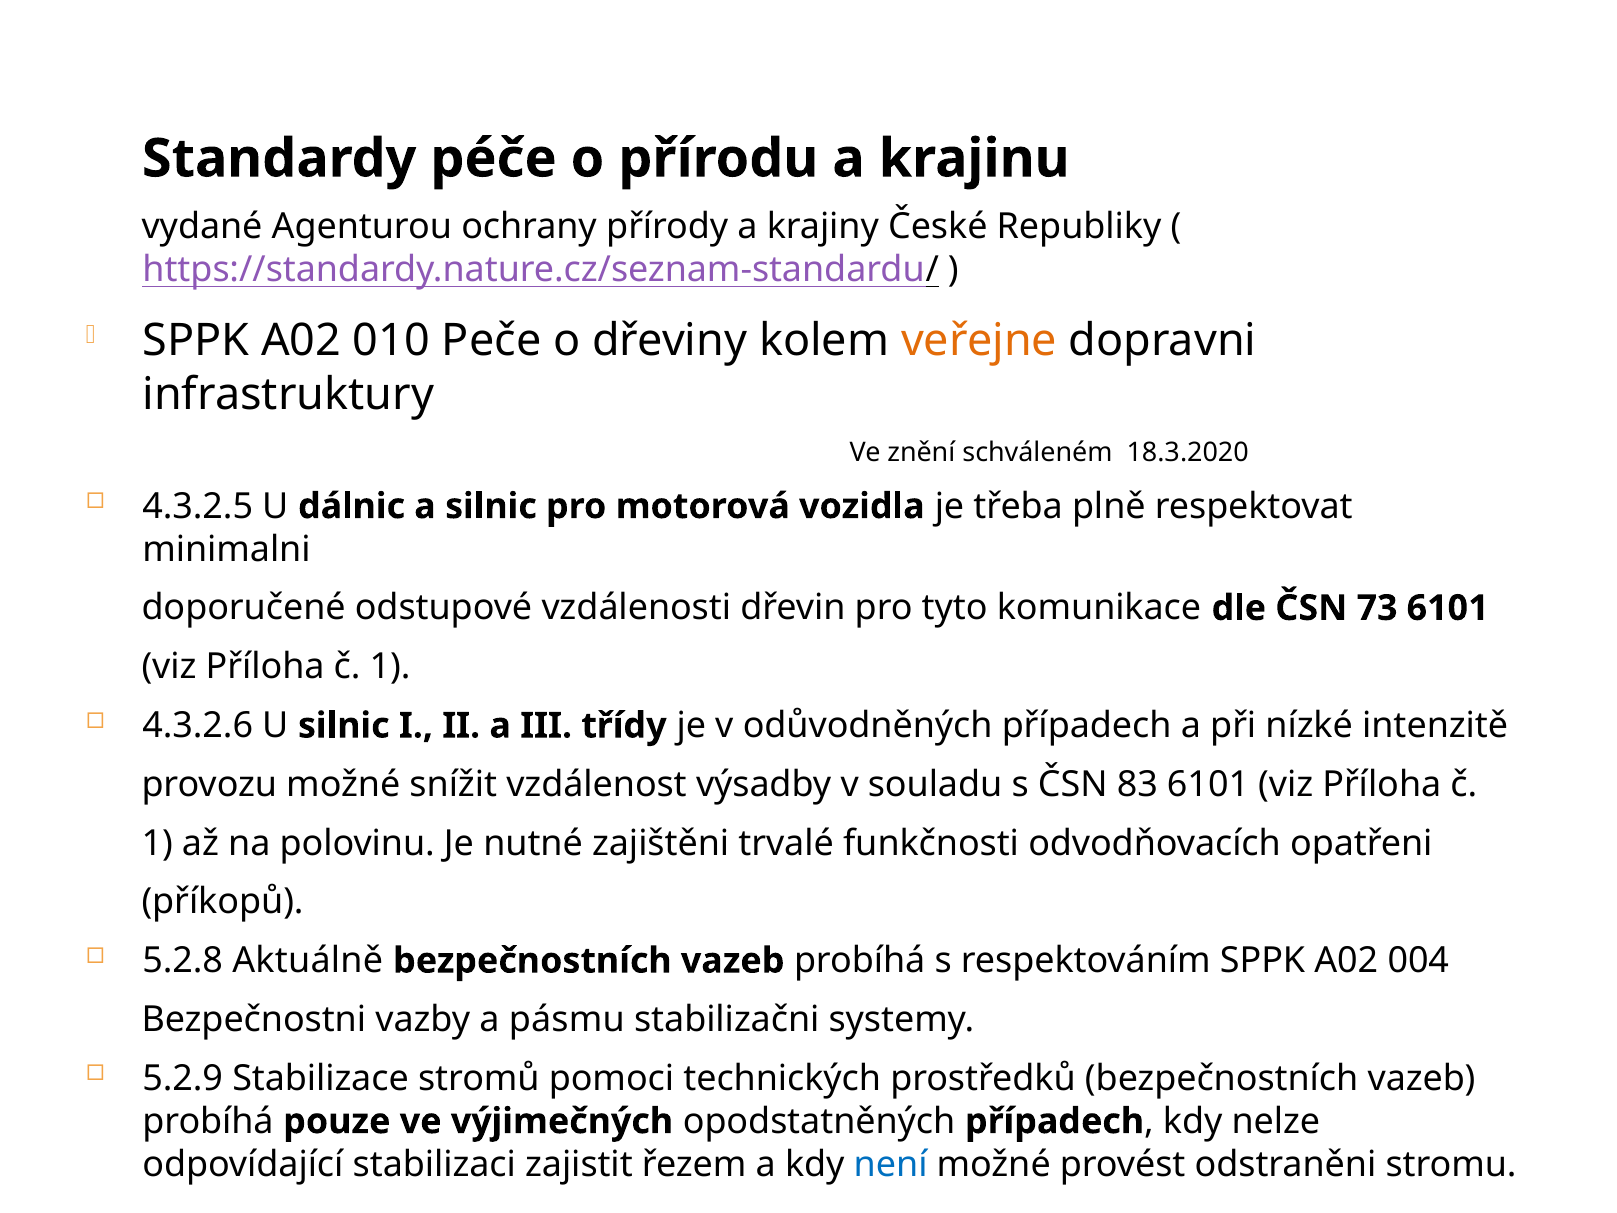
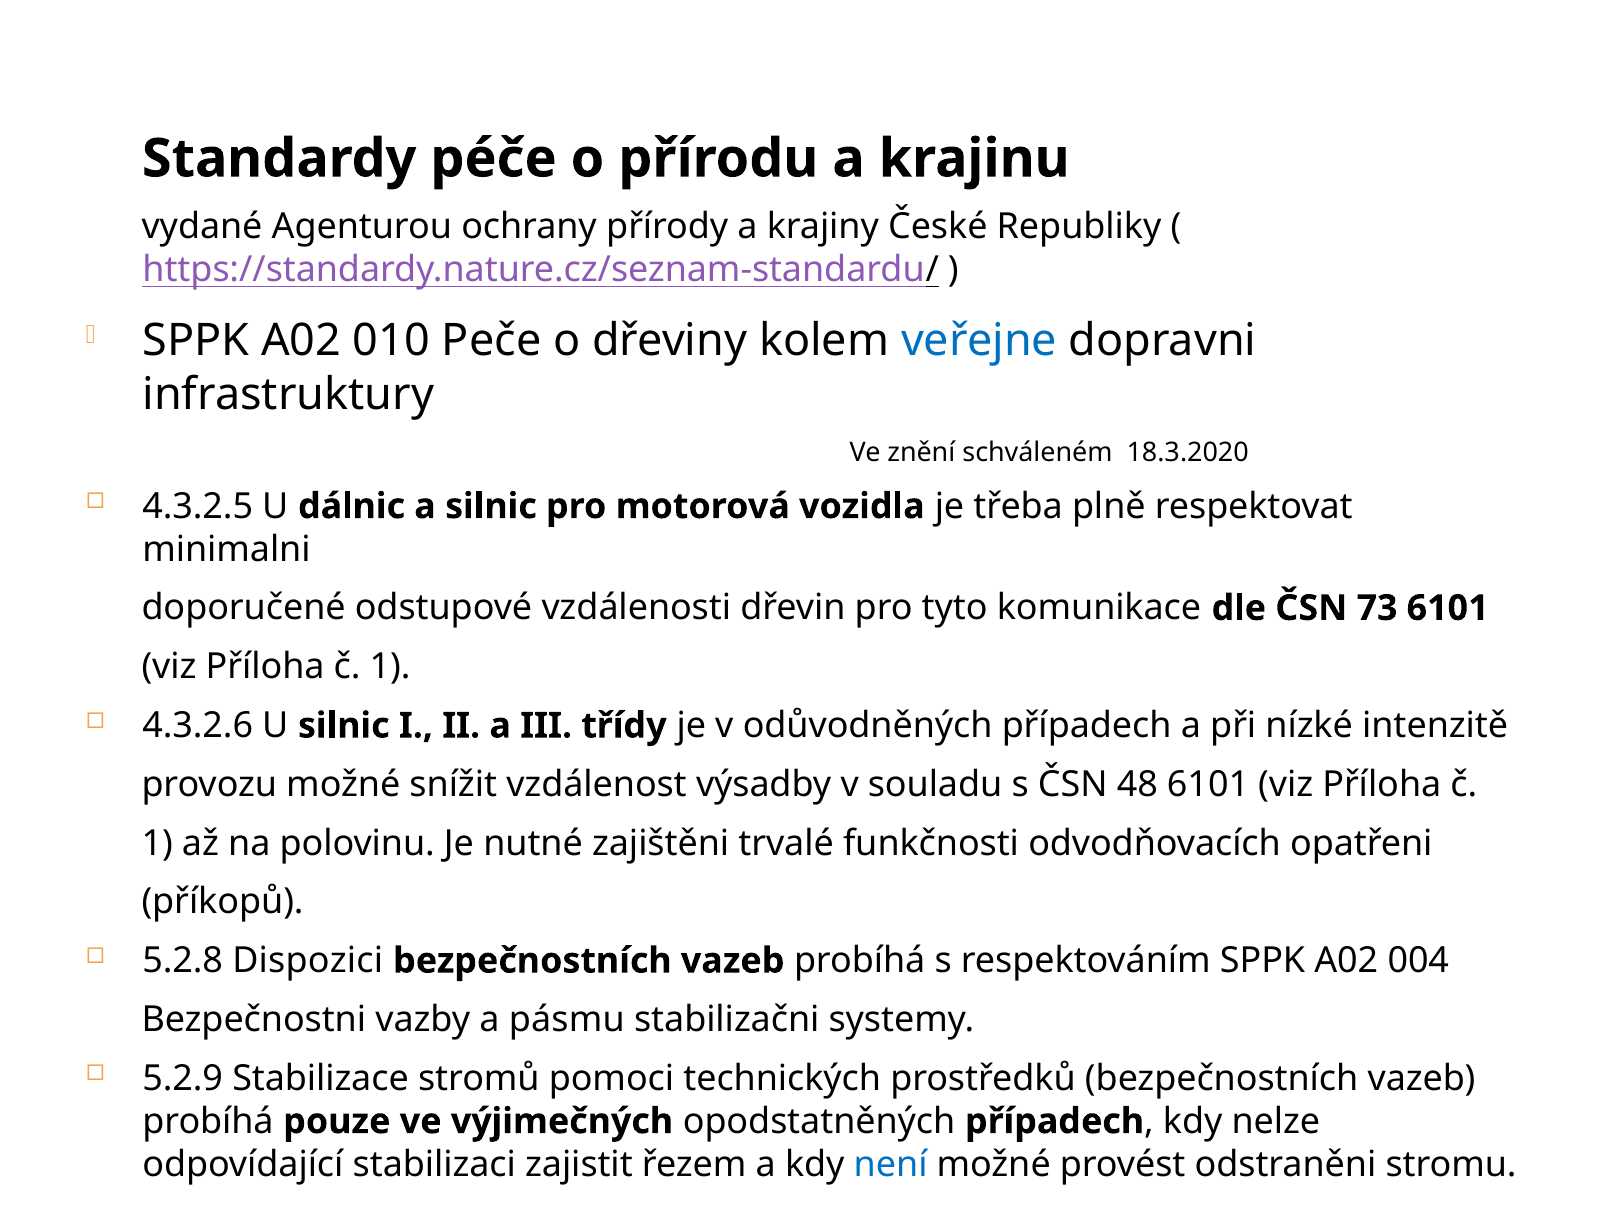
veřejne colour: orange -> blue
83: 83 -> 48
Aktuálně: Aktuálně -> Dispozici
